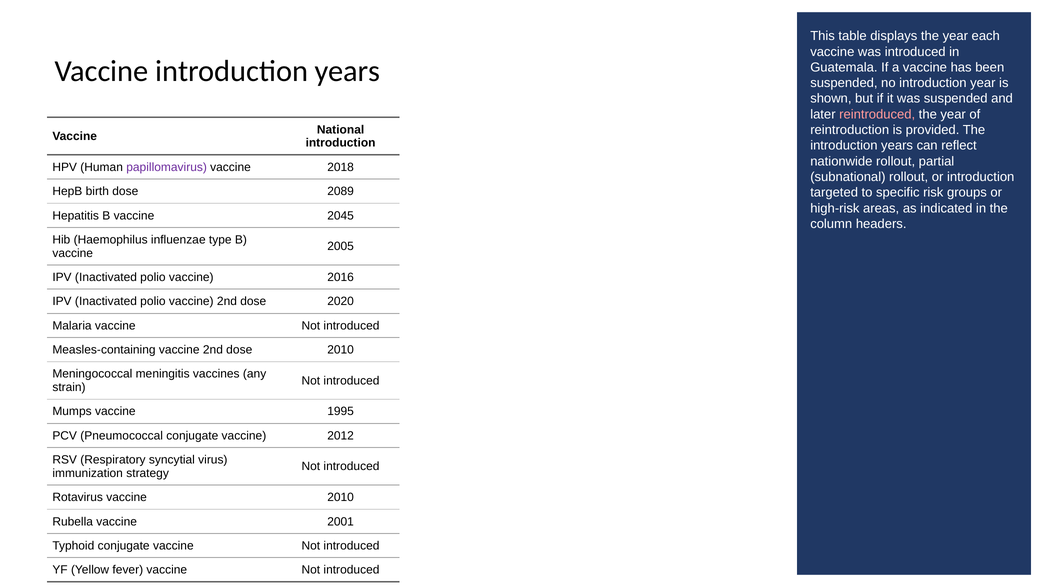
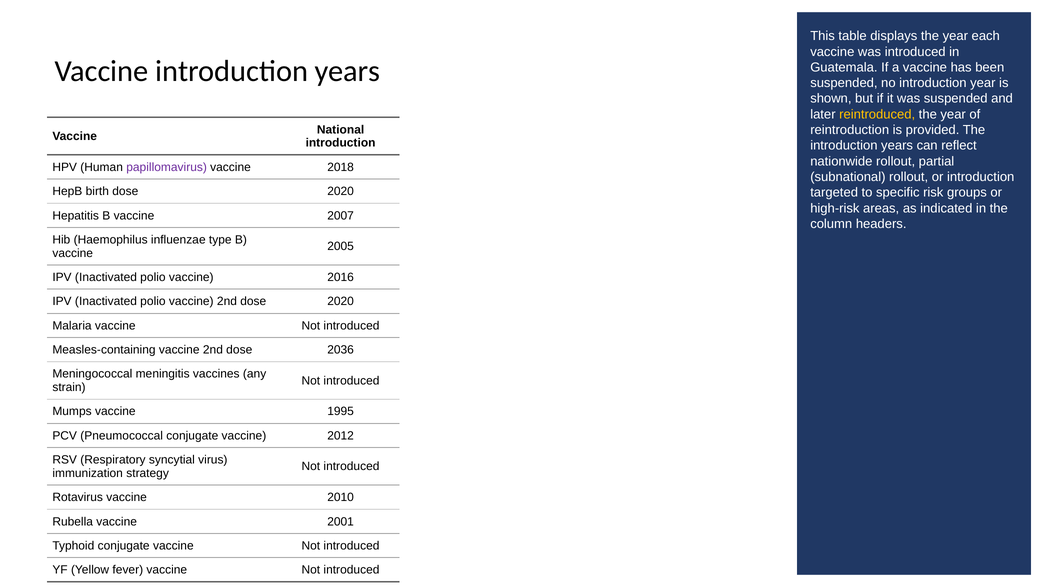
reintroduced colour: pink -> yellow
birth dose 2089: 2089 -> 2020
2045: 2045 -> 2007
dose 2010: 2010 -> 2036
